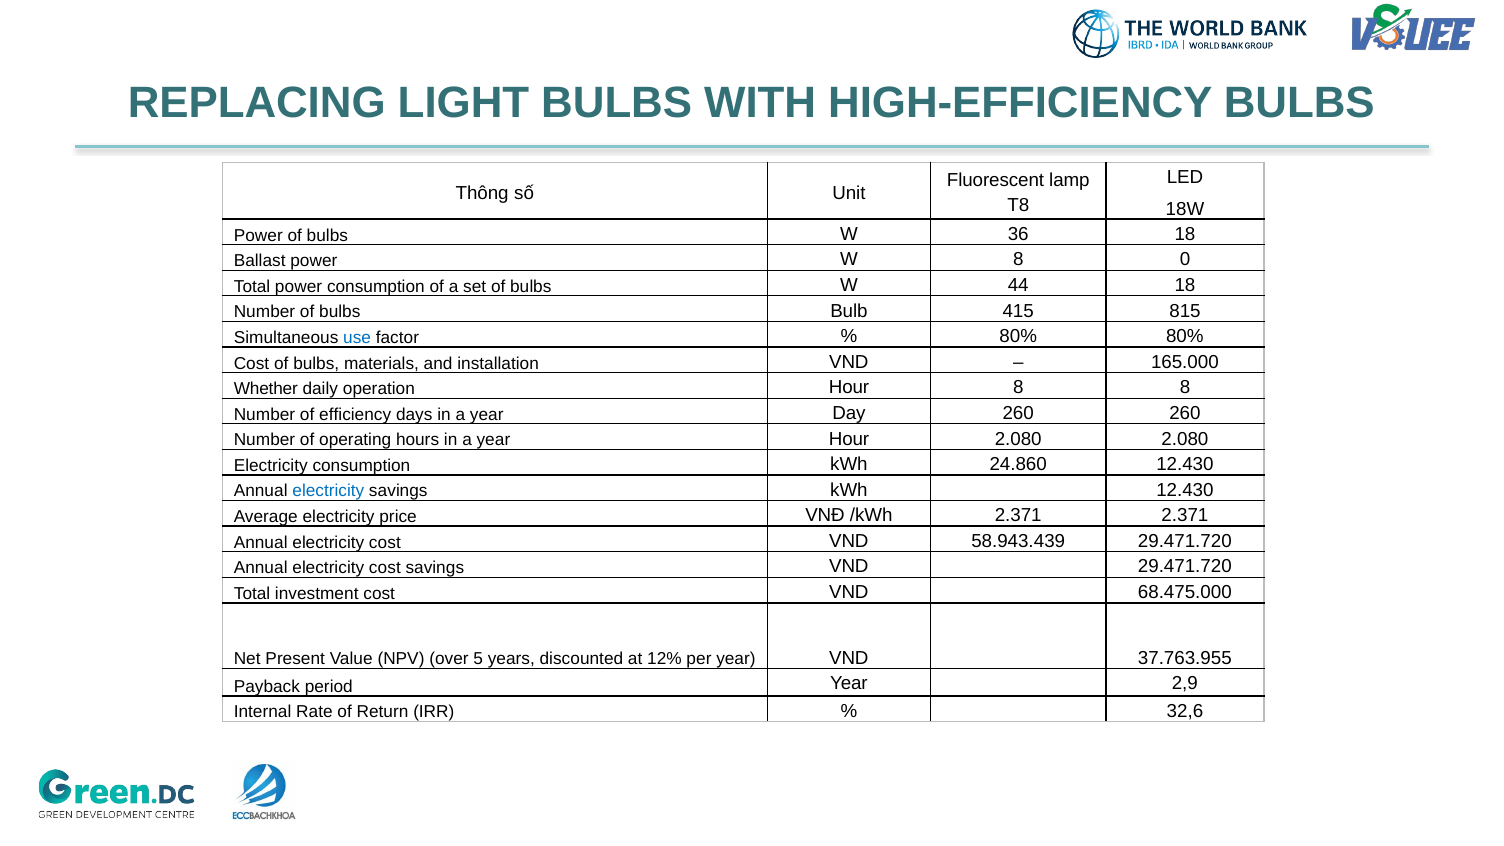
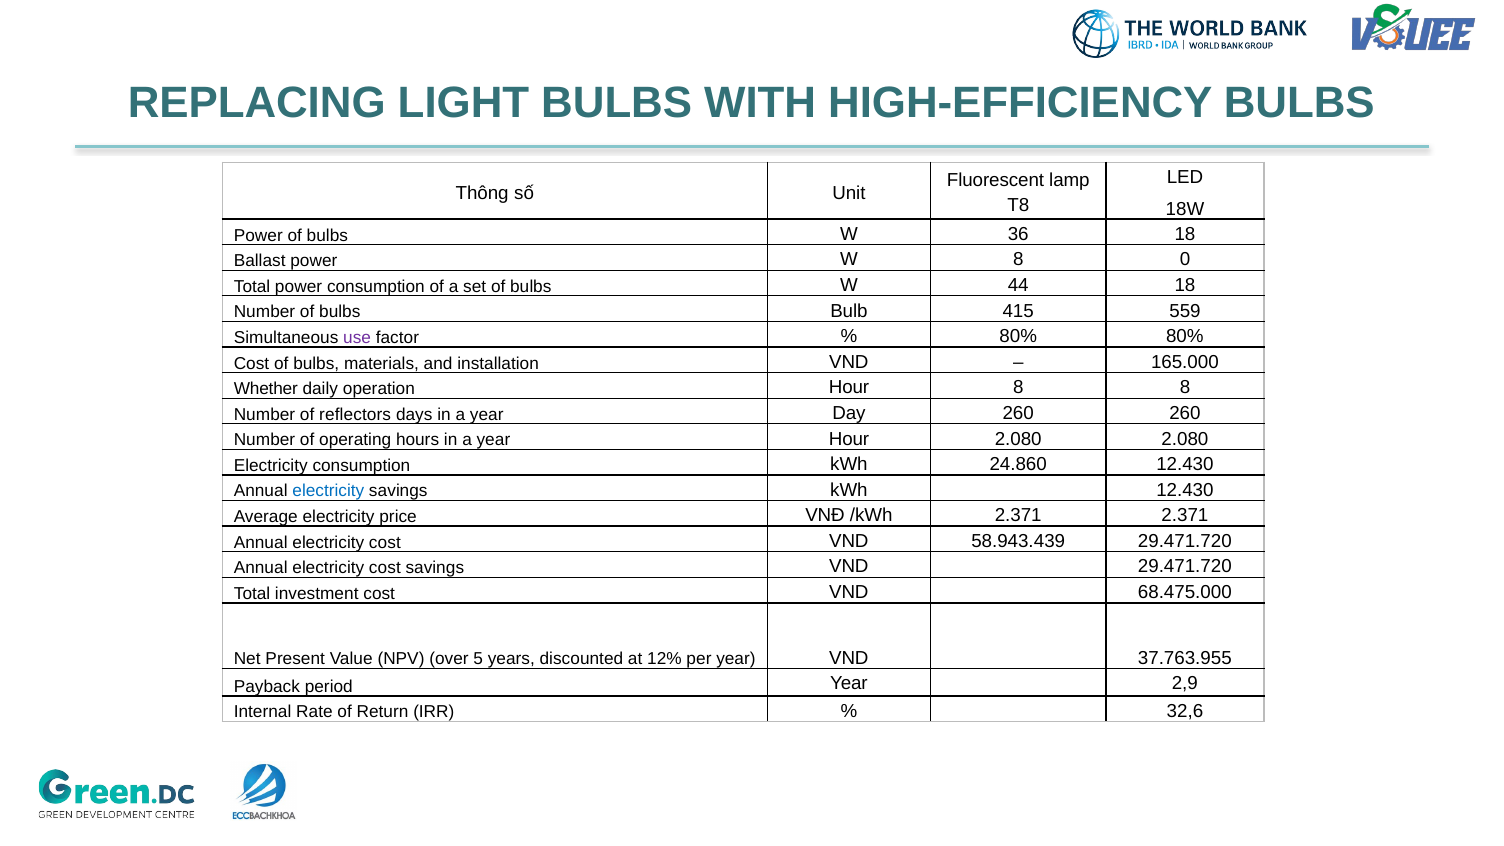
815: 815 -> 559
use colour: blue -> purple
efficiency: efficiency -> reflectors
